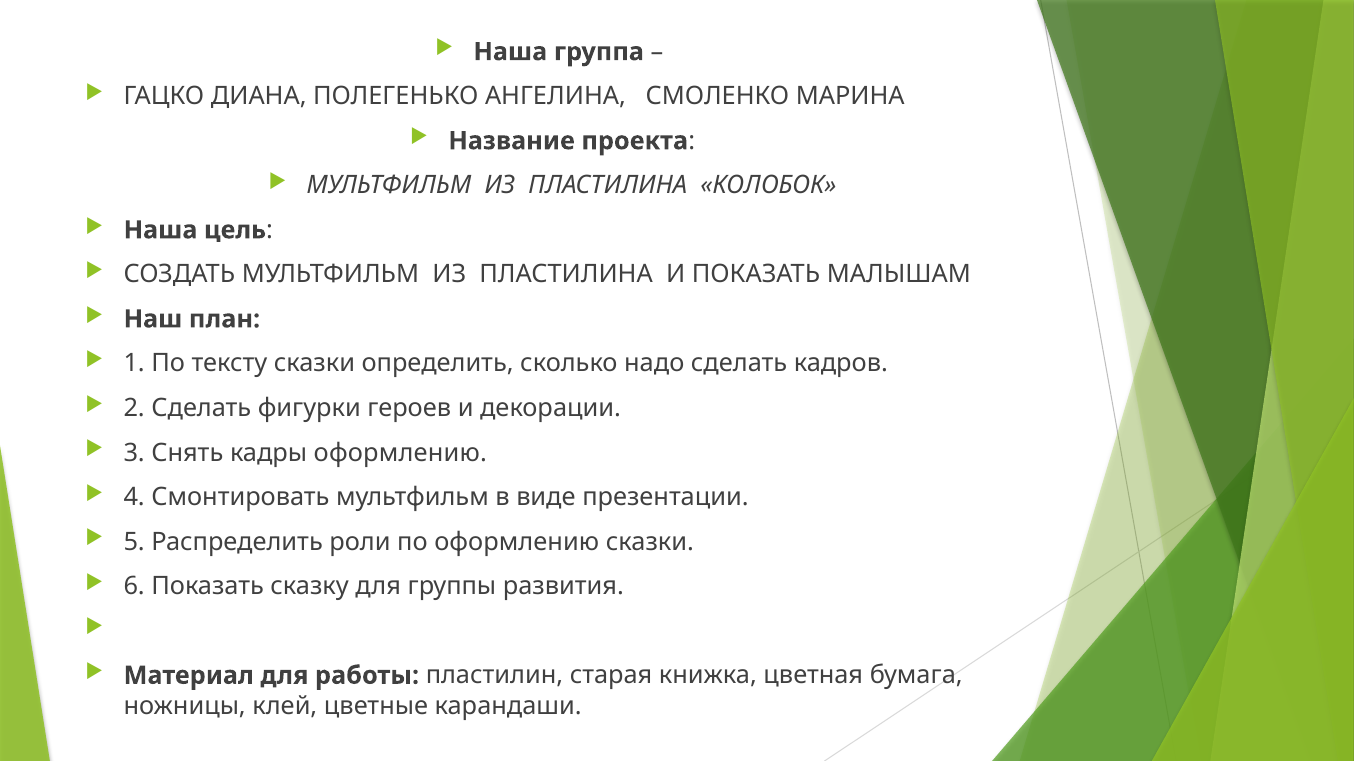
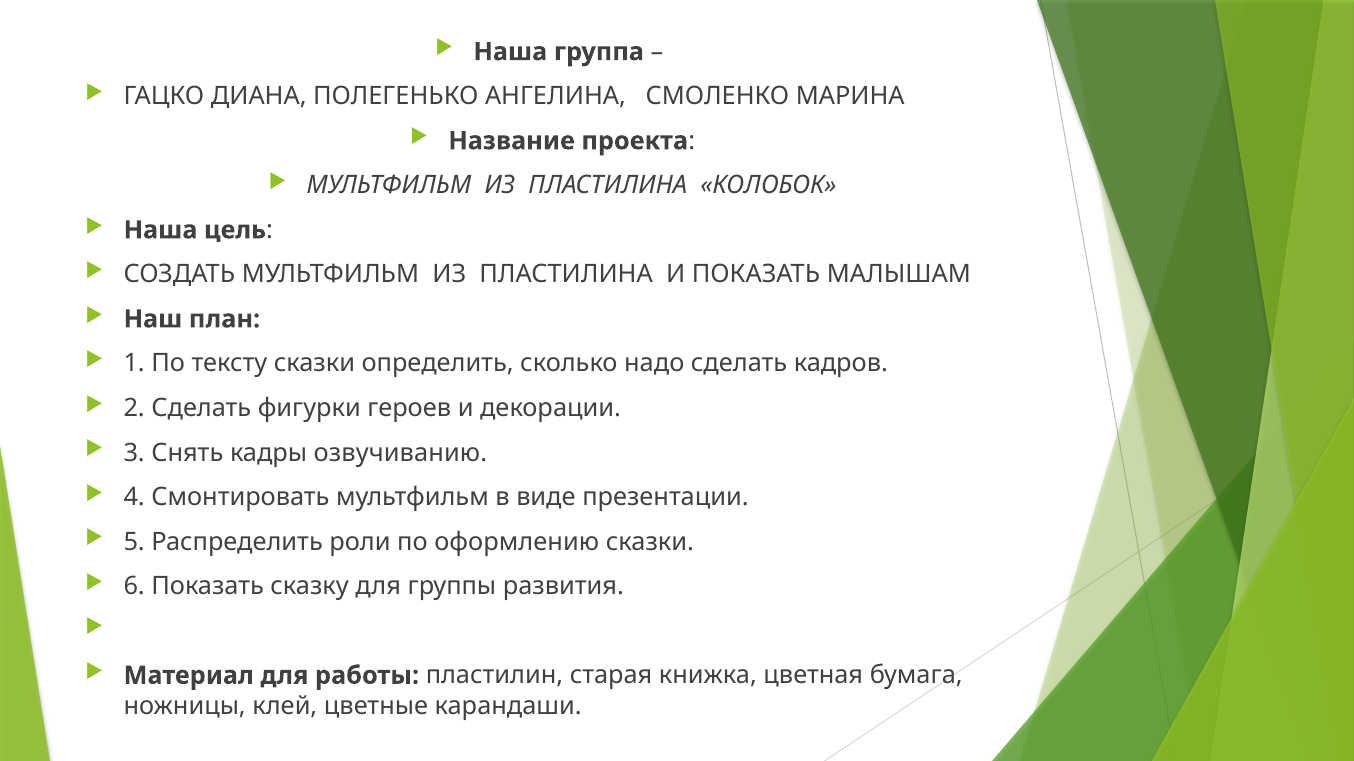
кадры оформлению: оформлению -> озвучиванию
